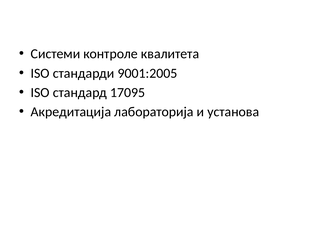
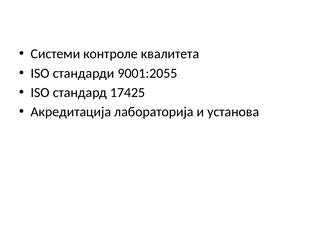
9001:2005: 9001:2005 -> 9001:2055
17095: 17095 -> 17425
